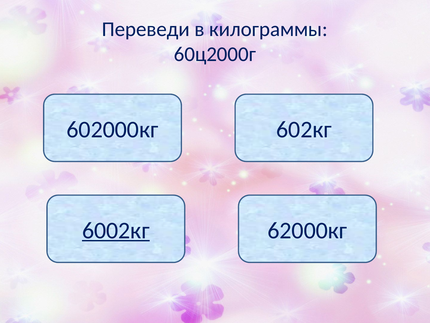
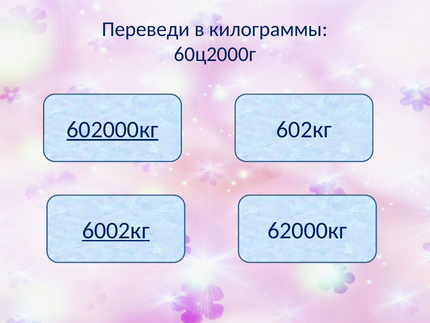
602000кг underline: none -> present
